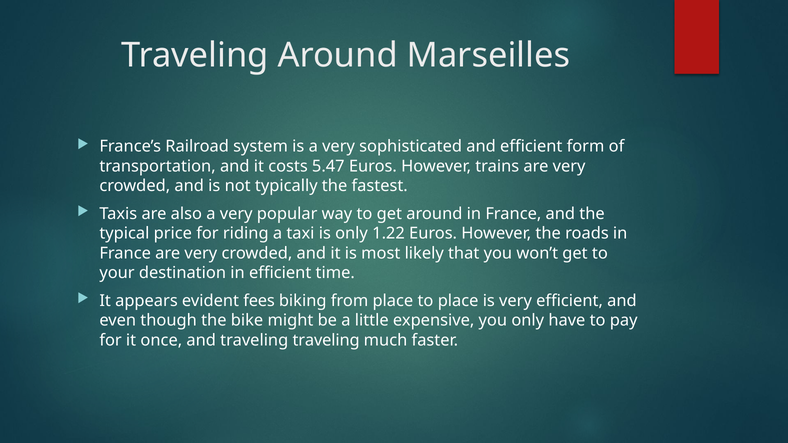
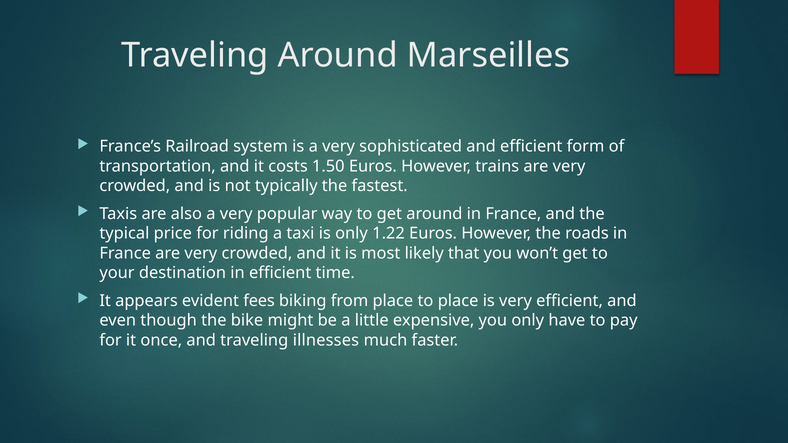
5.47: 5.47 -> 1.50
traveling traveling: traveling -> illnesses
